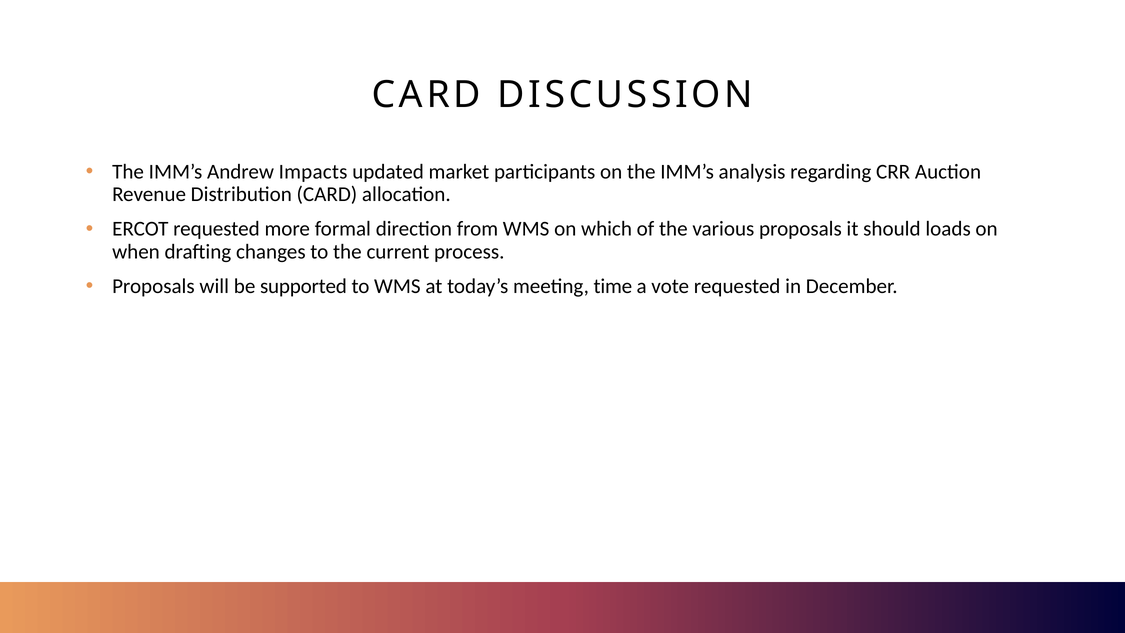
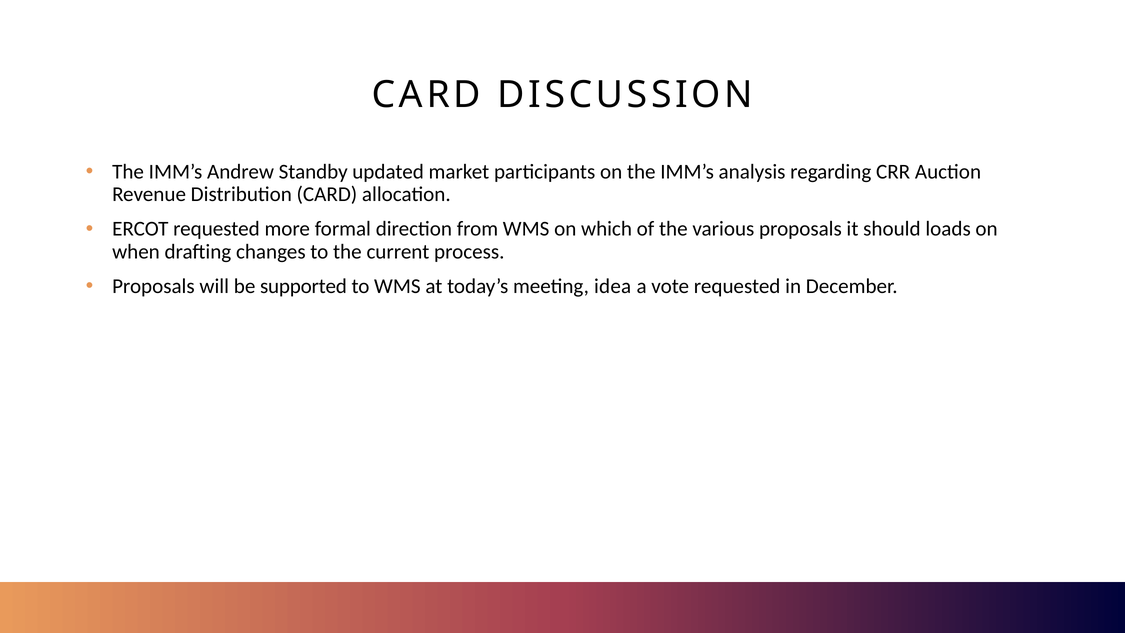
Impacts: Impacts -> Standby
time: time -> idea
